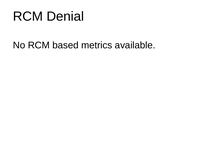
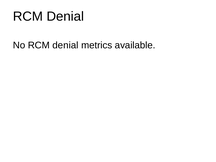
No RCM based: based -> denial
